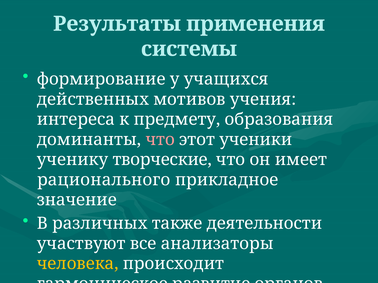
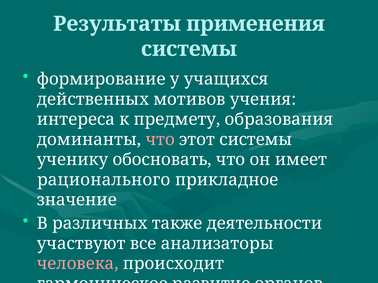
этот ученики: ученики -> системы
творческие: творческие -> обосновать
человека colour: yellow -> pink
